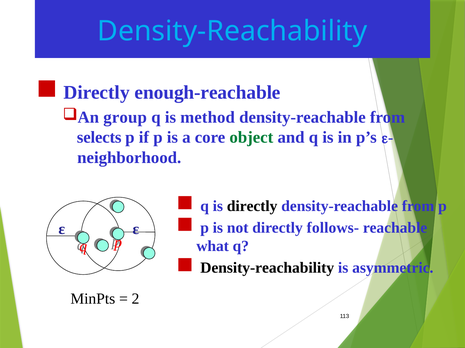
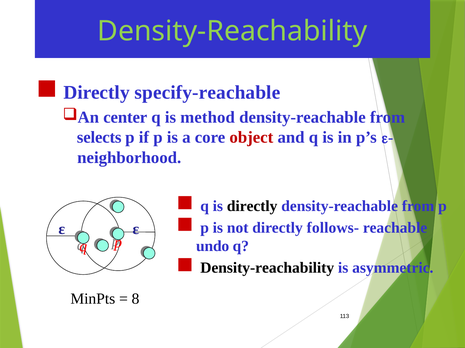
Density-Reachability at (232, 31) colour: light blue -> light green
enough-reachable: enough-reachable -> specify-reachable
group: group -> center
object colour: green -> red
what: what -> undo
2: 2 -> 8
